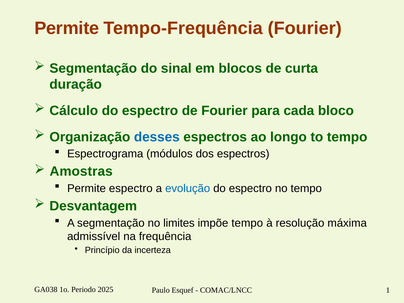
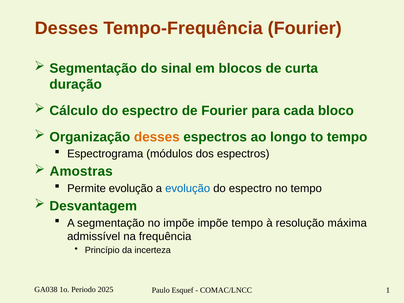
Permite at (67, 28): Permite -> Desses
desses at (157, 137) colour: blue -> orange
Permite espectro: espectro -> evolução
no limites: limites -> impõe
